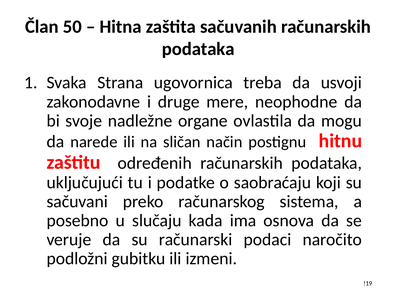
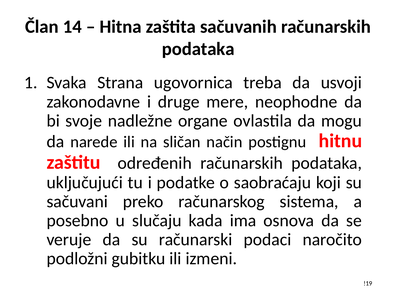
50: 50 -> 14
